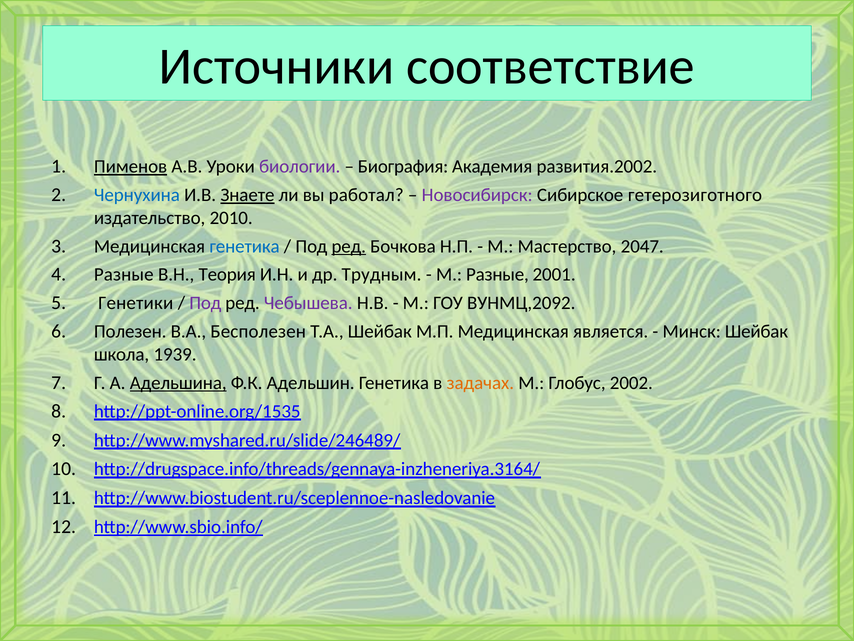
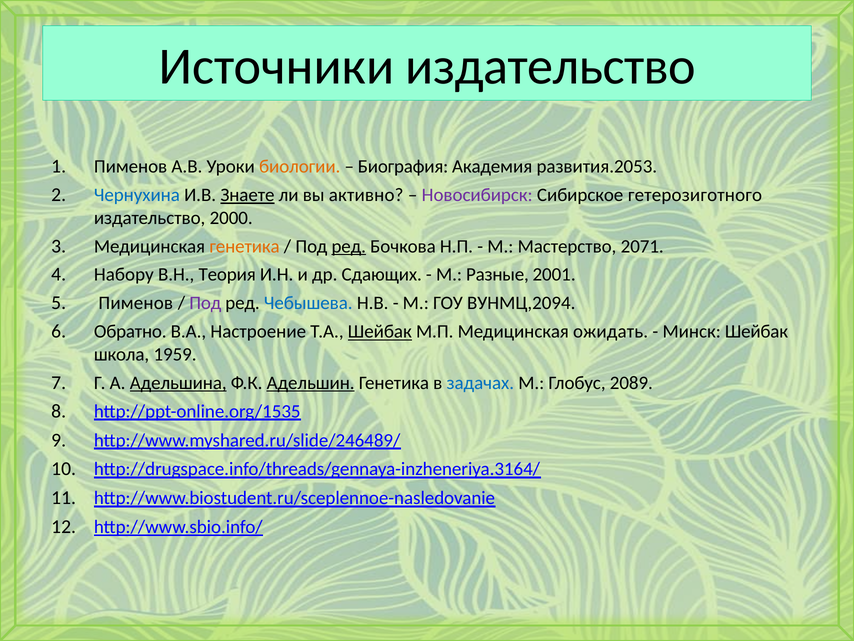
Источники соответствие: соответствие -> издательство
Пименов at (131, 166) underline: present -> none
биологии colour: purple -> orange
развития.2002: развития.2002 -> развития.2053
работал: работал -> активно
2010: 2010 -> 2000
генетика at (245, 246) colour: blue -> orange
2047: 2047 -> 2071
Разные at (124, 275): Разные -> Набору
Трудным: Трудным -> Сдающих
Генетики at (136, 303): Генетики -> Пименов
Чебышева colour: purple -> blue
ВУНМЦ,2092: ВУНМЦ,2092 -> ВУНМЦ,2094
Полезен: Полезен -> Обратно
Бесполезен: Бесполезен -> Настроение
Шейбак at (380, 331) underline: none -> present
является: является -> ожидать
1939: 1939 -> 1959
Адельшин underline: none -> present
задачах colour: orange -> blue
2002: 2002 -> 2089
